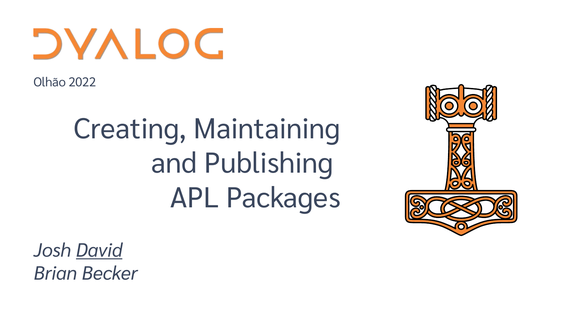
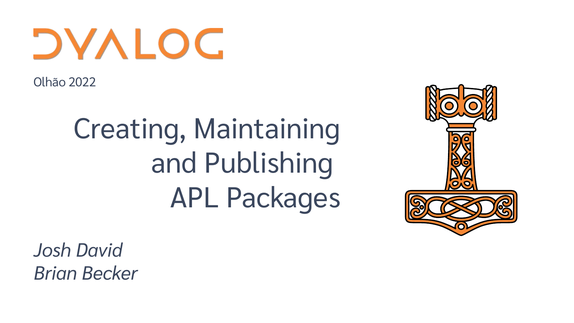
David underline: present -> none
